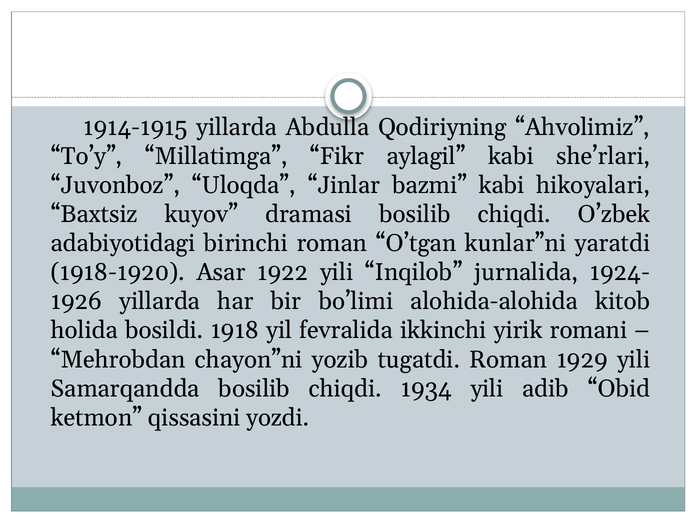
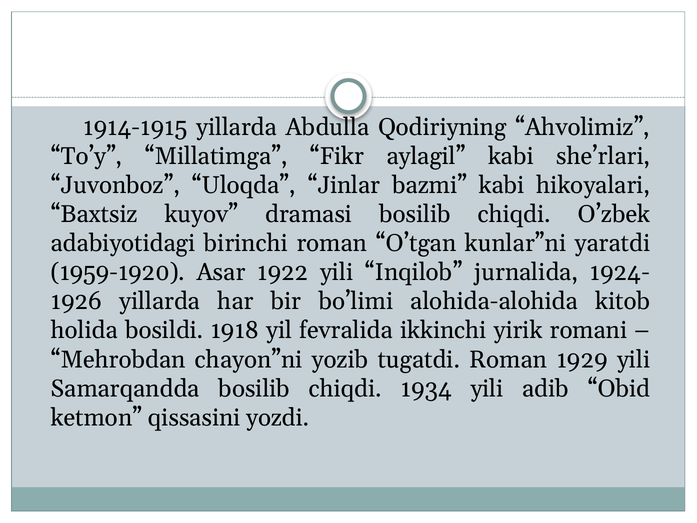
1918-1920: 1918-1920 -> 1959-1920
